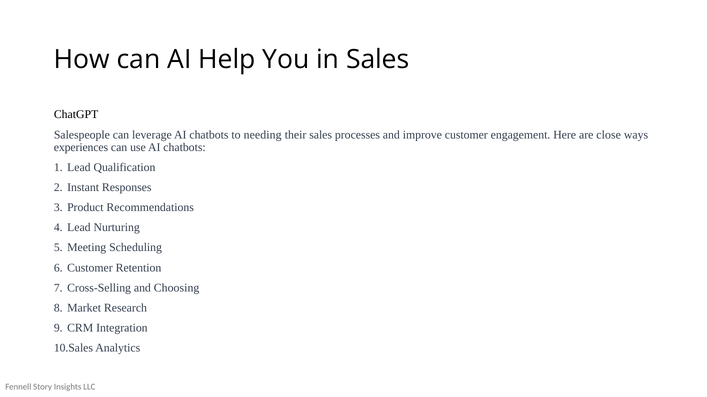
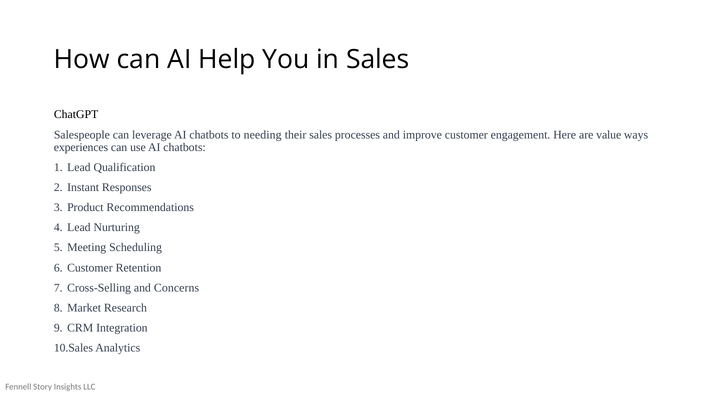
close: close -> value
Choosing: Choosing -> Concerns
